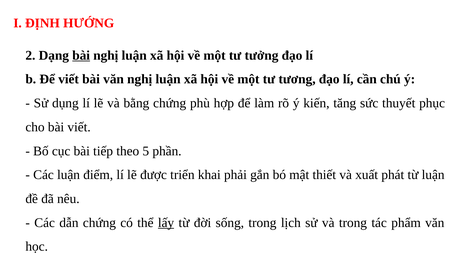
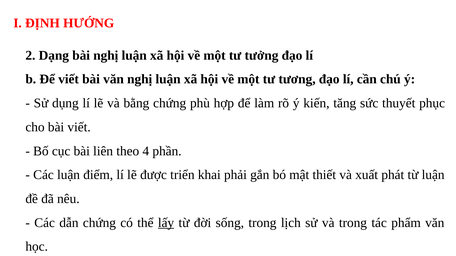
bài at (81, 55) underline: present -> none
tiếp: tiếp -> liên
5: 5 -> 4
